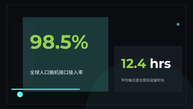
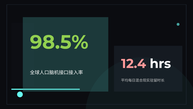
12.4 colour: light green -> pink
